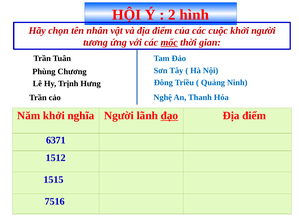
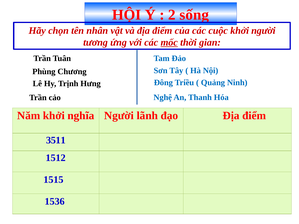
hình: hình -> sống
đạo underline: present -> none
6371: 6371 -> 3511
7516: 7516 -> 1536
